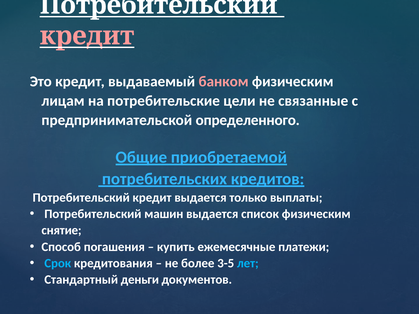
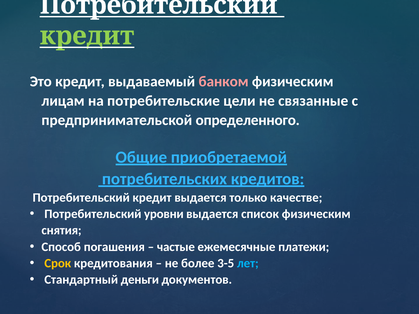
кредит at (87, 36) colour: pink -> light green
выплаты: выплаты -> качестве
машин: машин -> уровни
снятие: снятие -> снятия
купить: купить -> частые
Срок colour: light blue -> yellow
